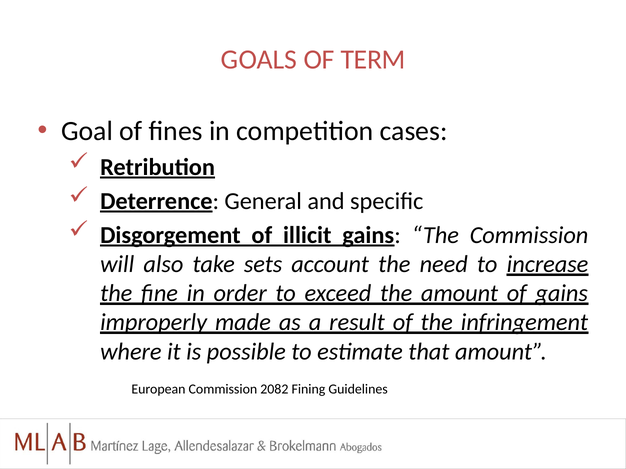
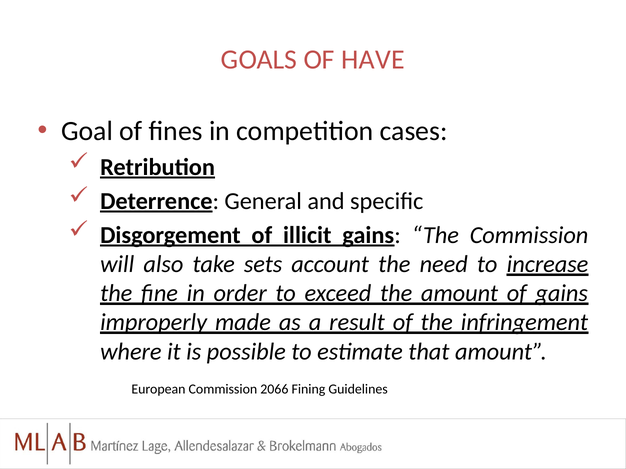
TERM: TERM -> HAVE
2082: 2082 -> 2066
